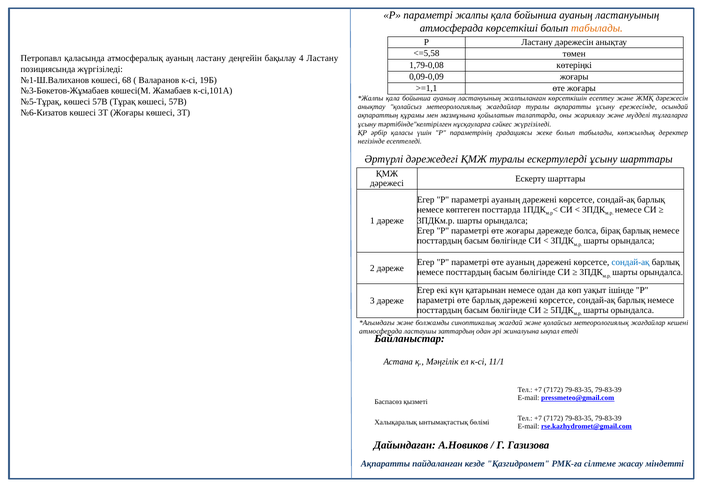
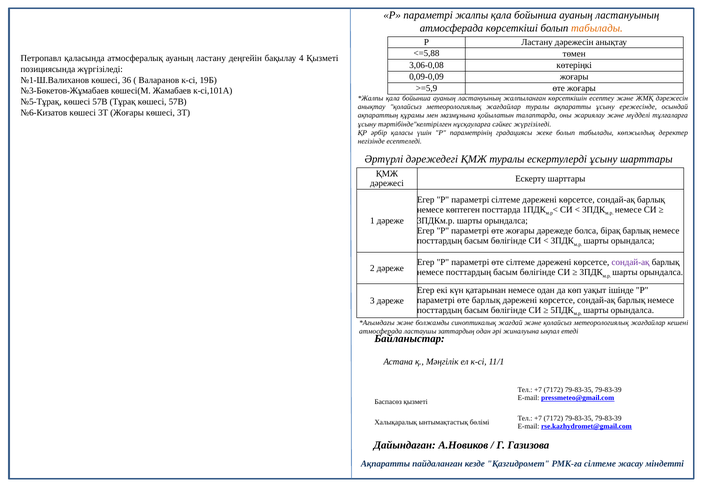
<=5,58: <=5,58 -> <=5,88
4 Ластану: Ластану -> Қызметі
1,79-0,08: 1,79-0,08 -> 3,06-0,08
68: 68 -> 36
>=1,1: >=1,1 -> >=5,9
параметрі ауаның: ауаның -> сілтеме
өте ауаның: ауаның -> сілтеме
сондай-ақ at (631, 262) colour: blue -> purple
